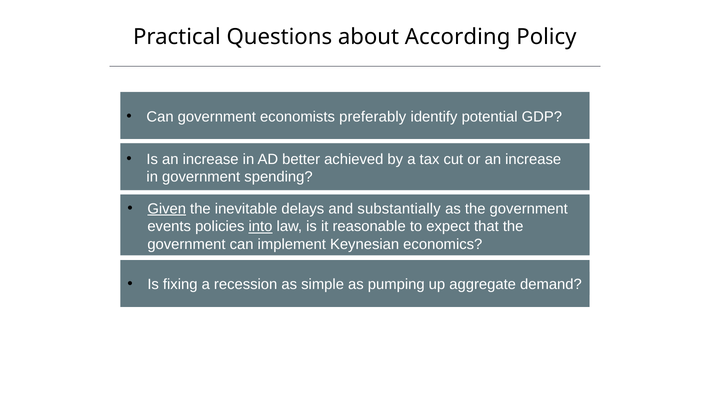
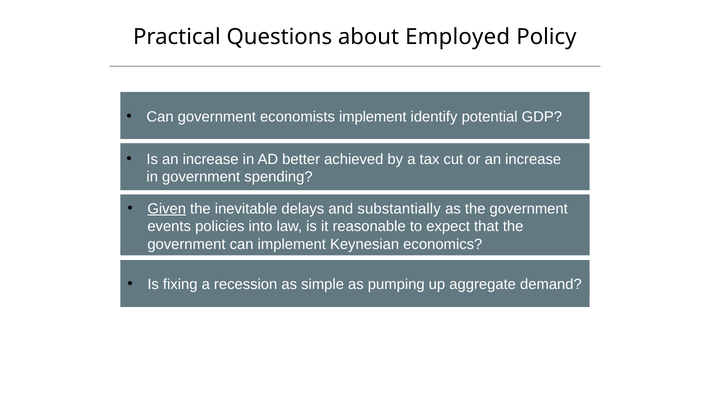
According: According -> Employed
economists preferably: preferably -> implement
into underline: present -> none
